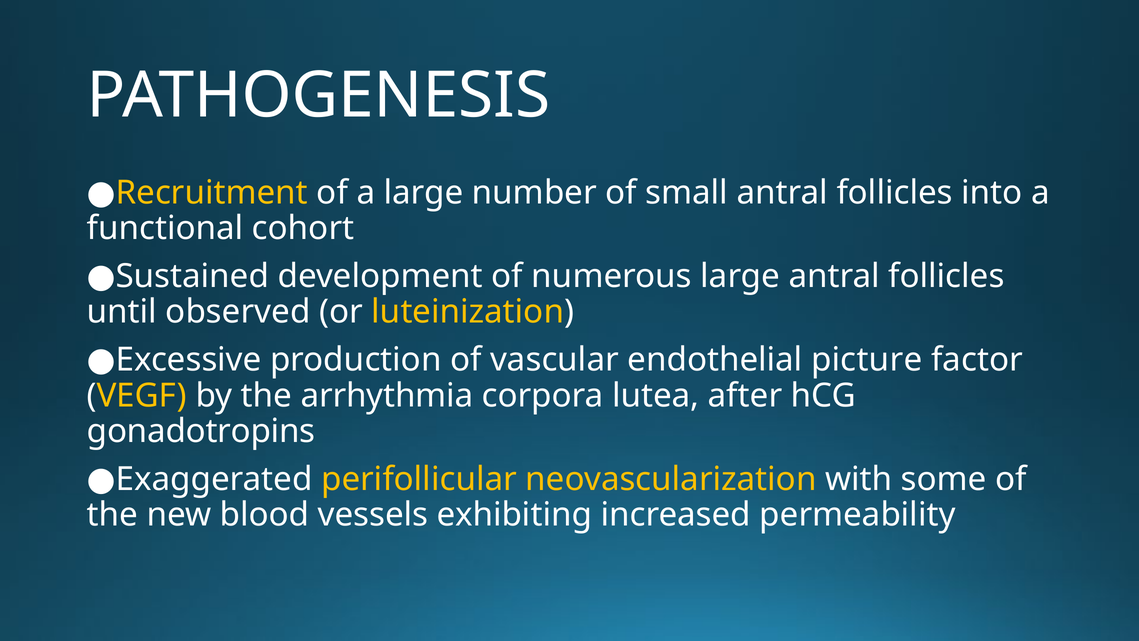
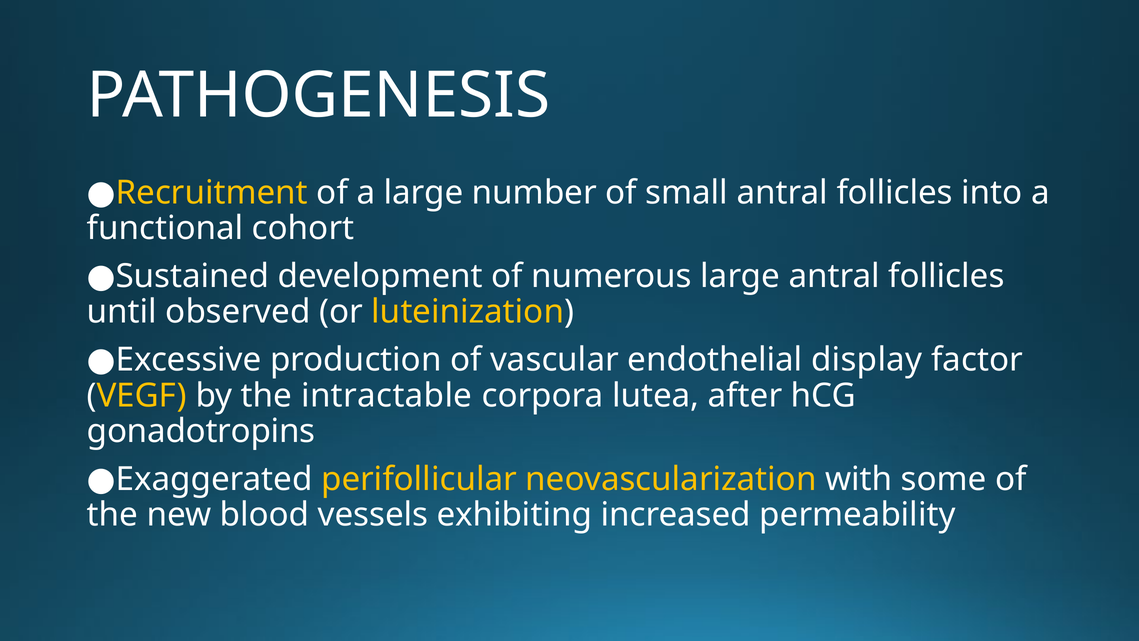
picture: picture -> display
arrhythmia: arrhythmia -> intractable
